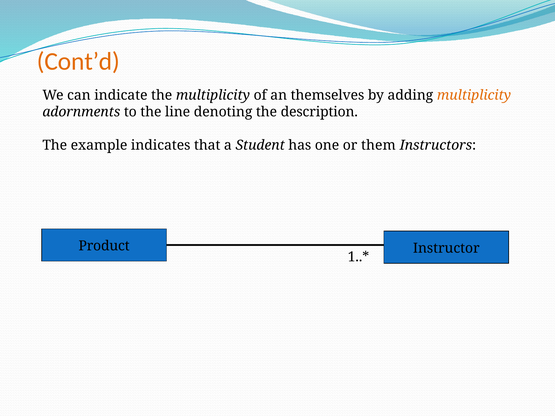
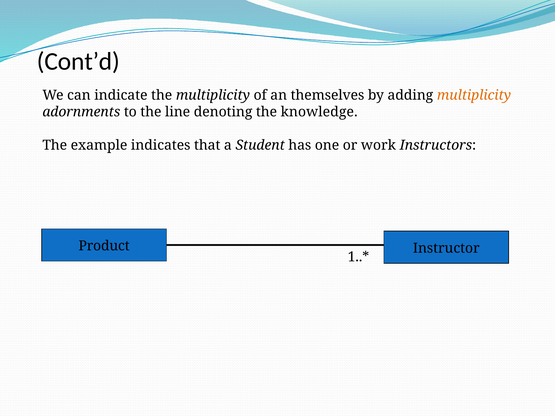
Cont’d colour: orange -> black
description: description -> knowledge
them: them -> work
